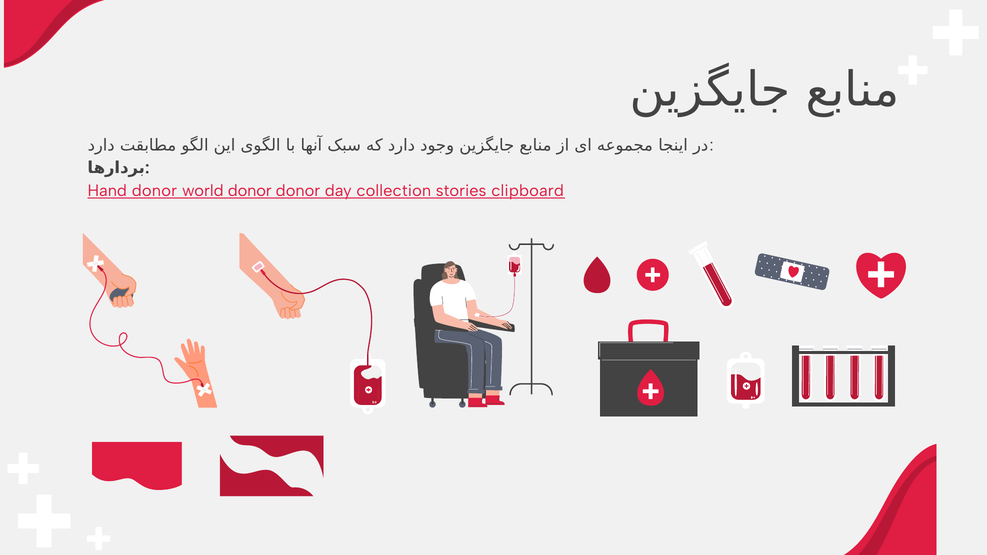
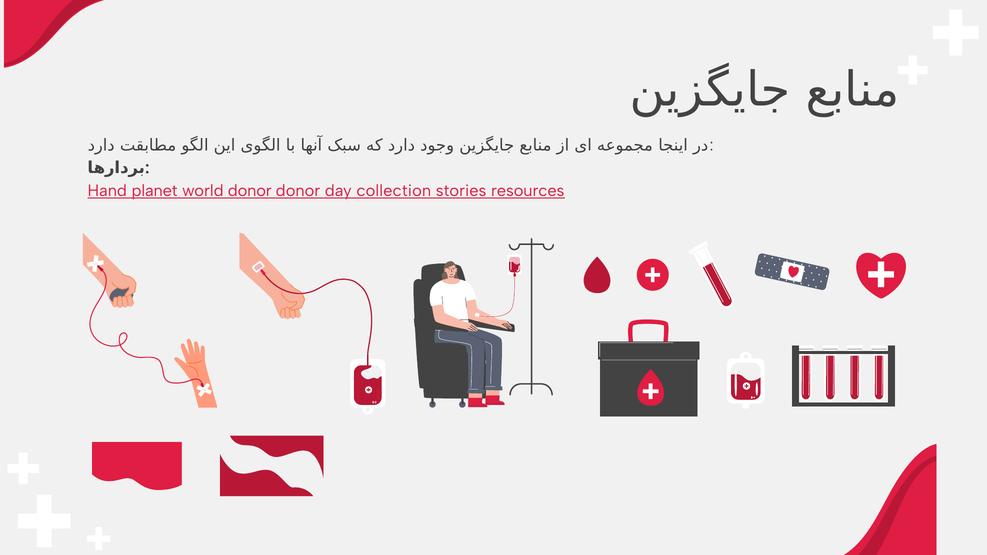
Hand donor: donor -> planet
clipboard: clipboard -> resources
